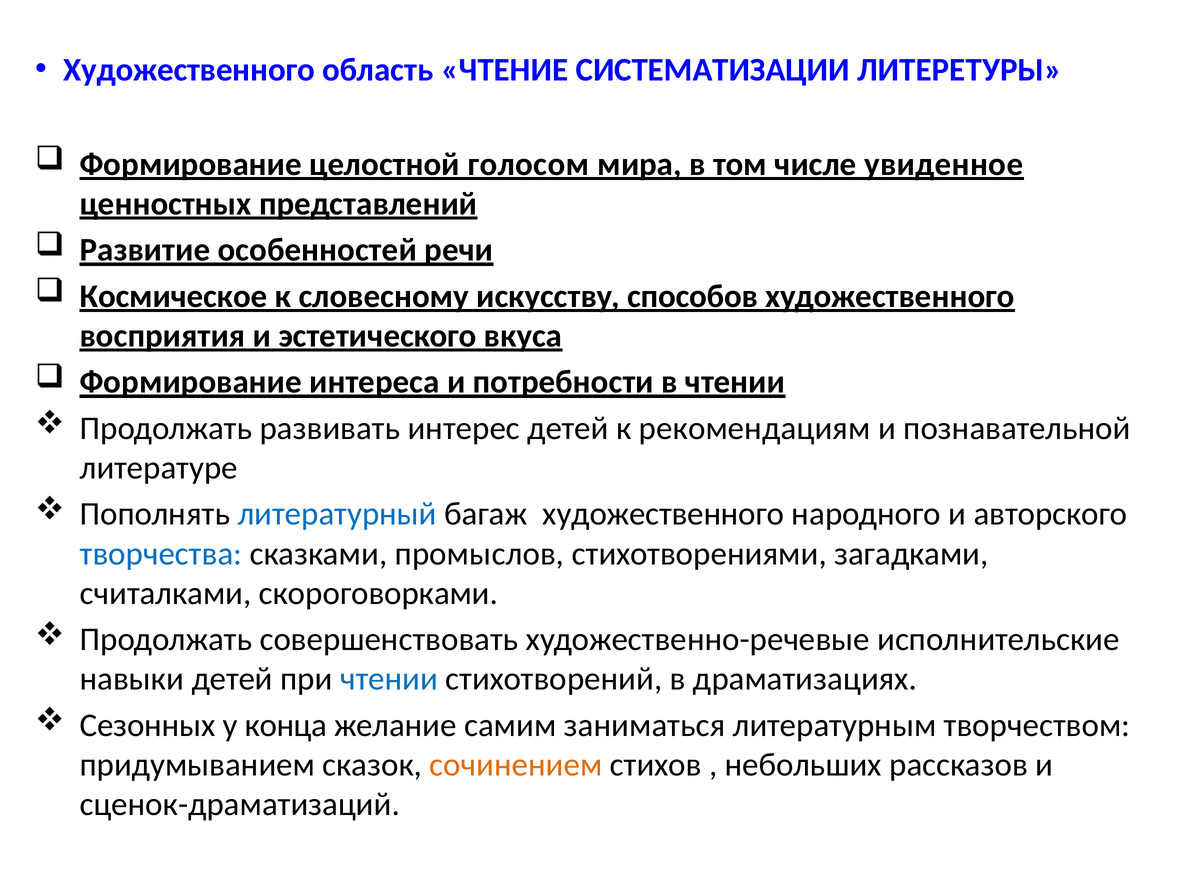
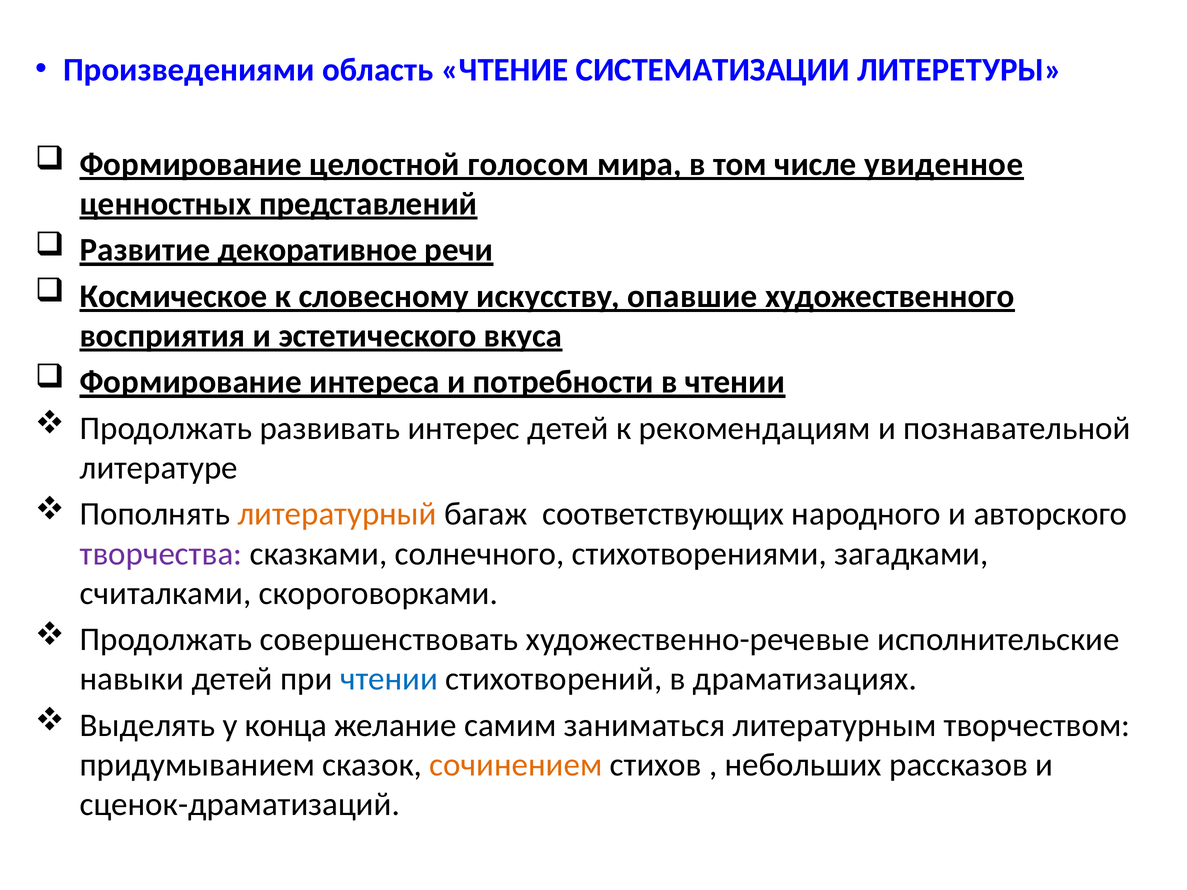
Художественного at (189, 70): Художественного -> Произведениями
особенностей: особенностей -> декоративное
способов: способов -> опавшие
литературный colour: blue -> orange
багаж художественного: художественного -> соответствующих
творчества colour: blue -> purple
промыслов: промыслов -> солнечного
Сезонных: Сезонных -> Выделять
